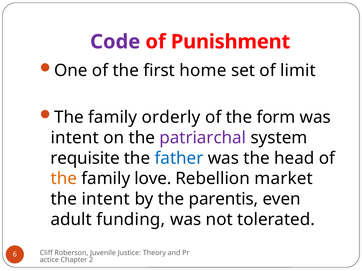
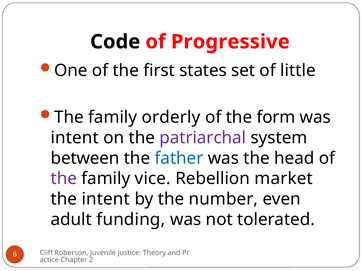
Code colour: purple -> black
Punishment: Punishment -> Progressive
home: home -> states
limit: limit -> little
requisite: requisite -> between
the at (64, 179) colour: orange -> purple
love: love -> vice
parentis: parentis -> number
